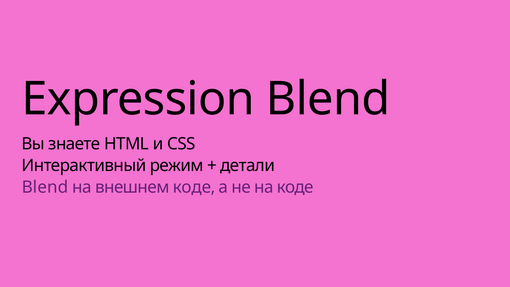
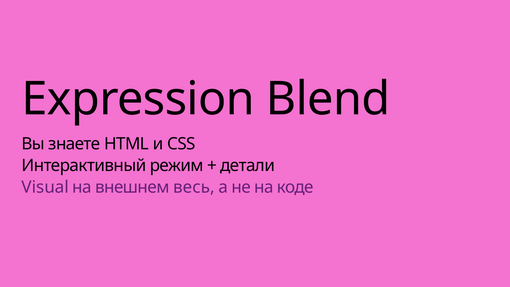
Blend at (45, 187): Blend -> Visual
внешнем коде: коде -> весь
